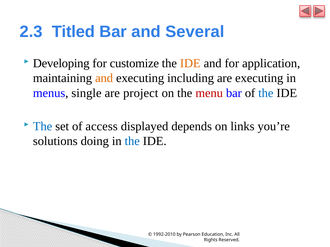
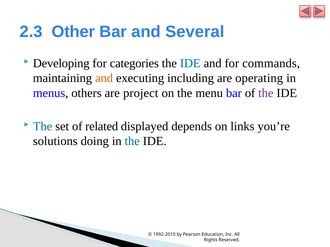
Titled: Titled -> Other
customize: customize -> categories
IDE at (190, 63) colour: orange -> blue
application: application -> commands
are executing: executing -> operating
single: single -> others
menu colour: red -> black
the at (266, 93) colour: blue -> purple
access: access -> related
